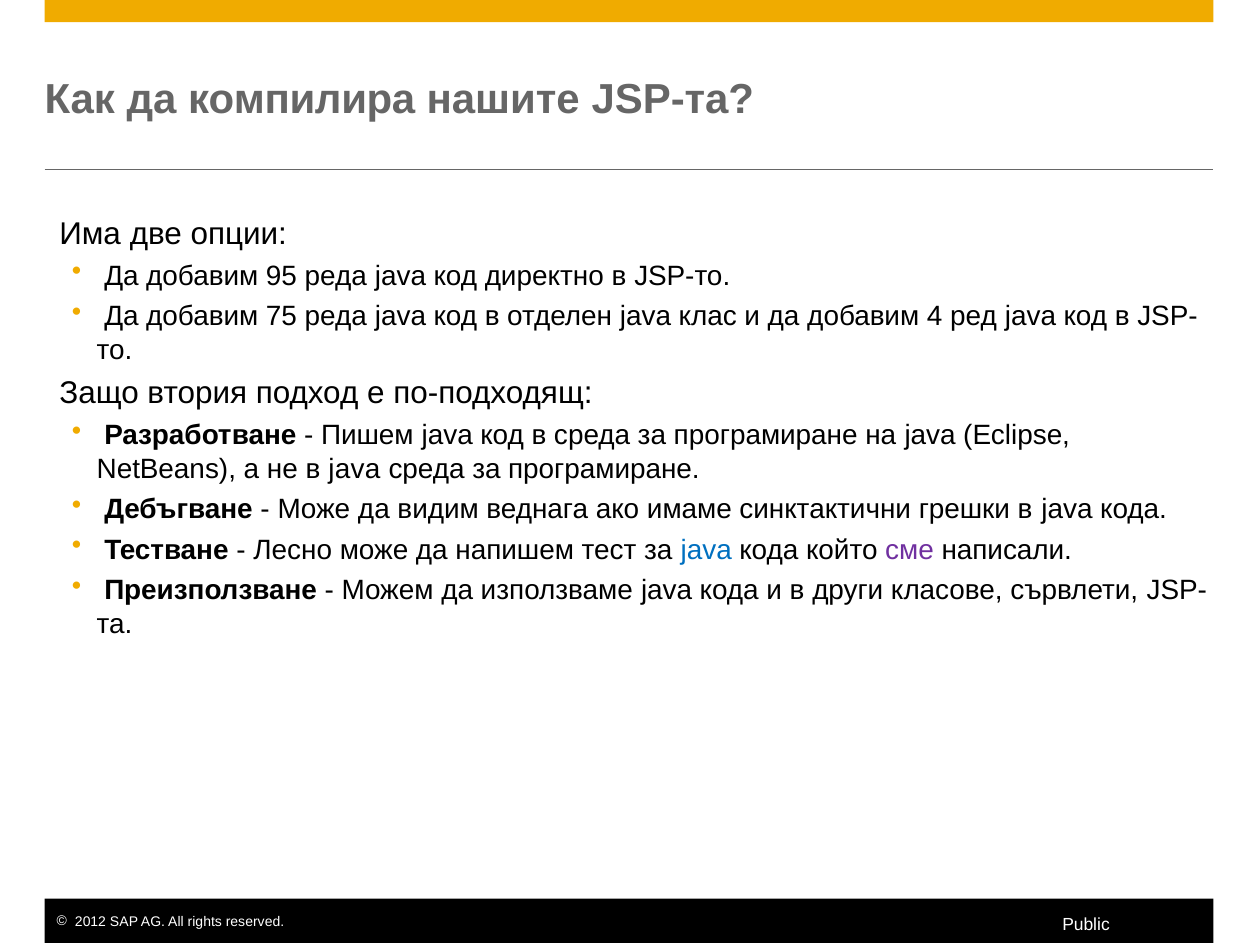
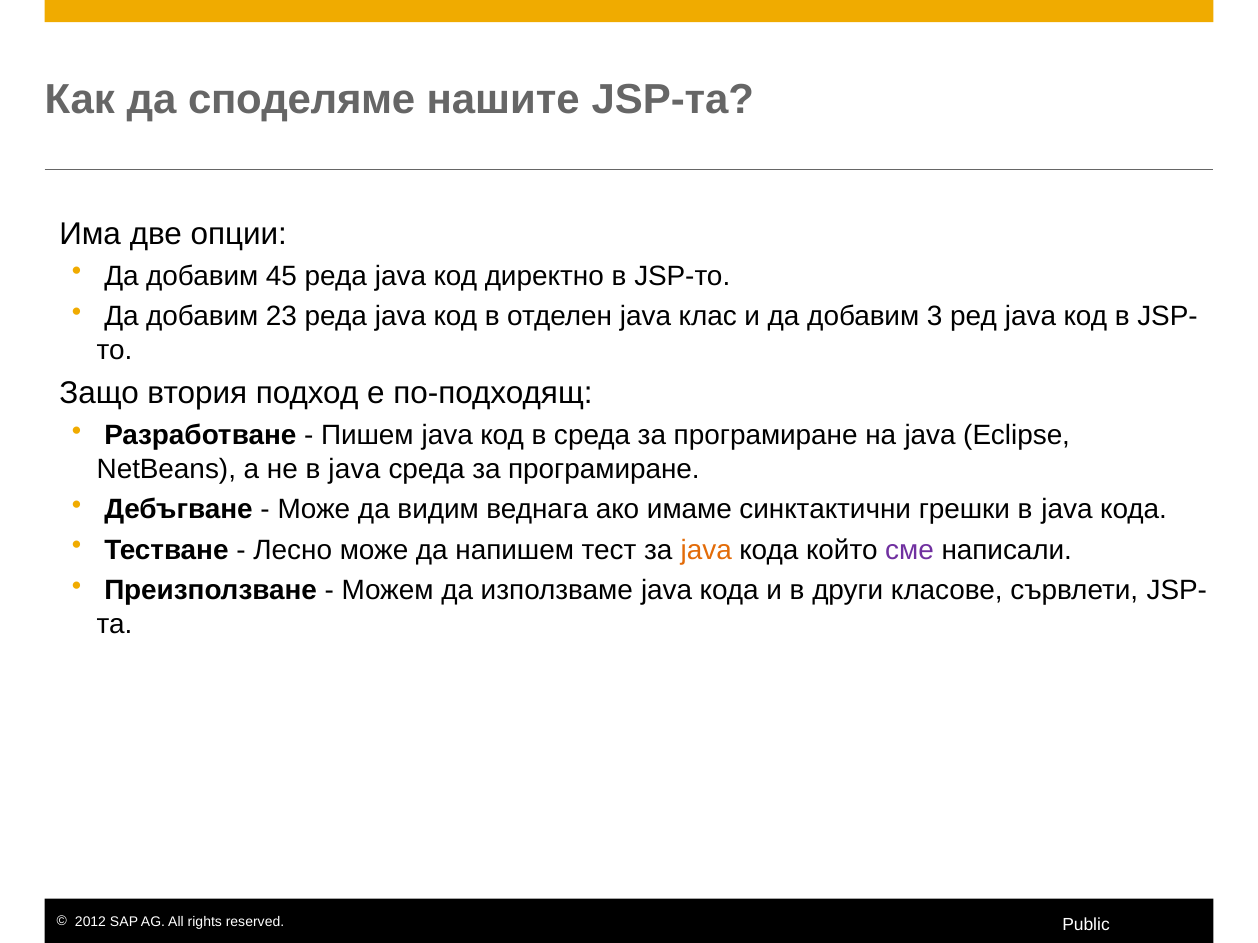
компилира: компилира -> споделяме
95: 95 -> 45
75: 75 -> 23
4: 4 -> 3
java at (706, 550) colour: blue -> orange
